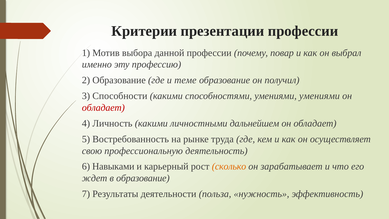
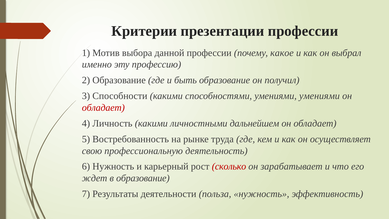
повар: повар -> какое
теме: теме -> быть
6 Навыками: Навыками -> Нужность
сколько colour: orange -> red
